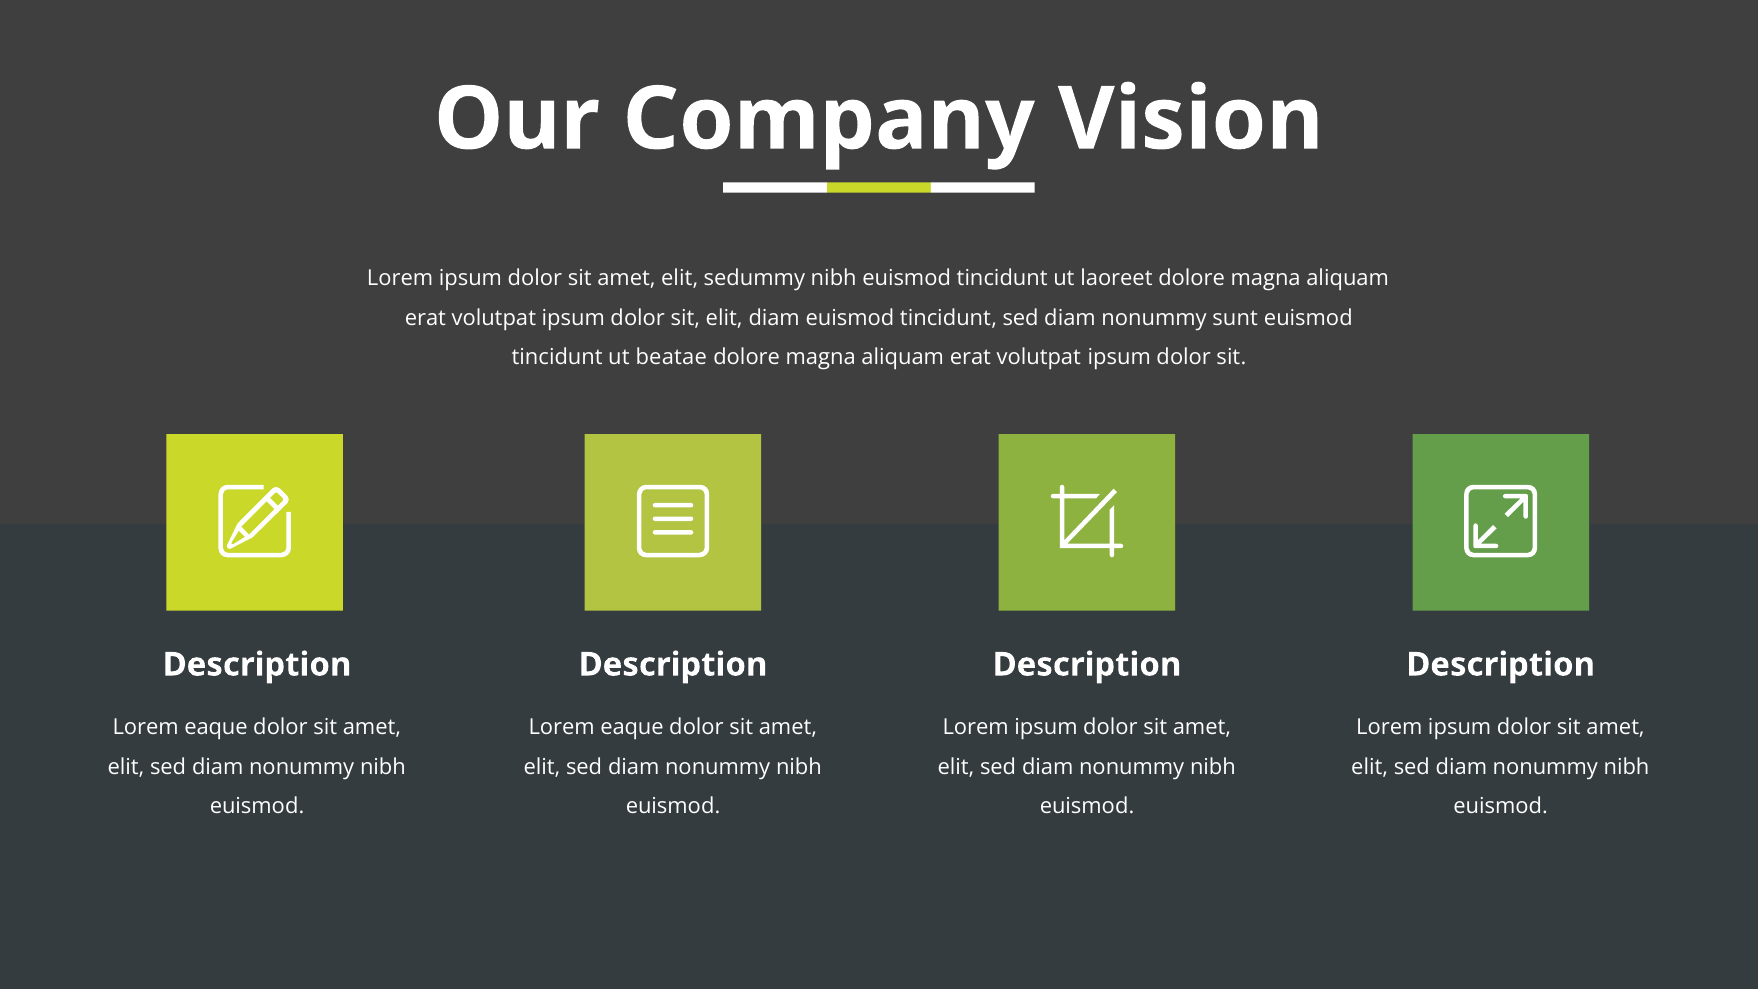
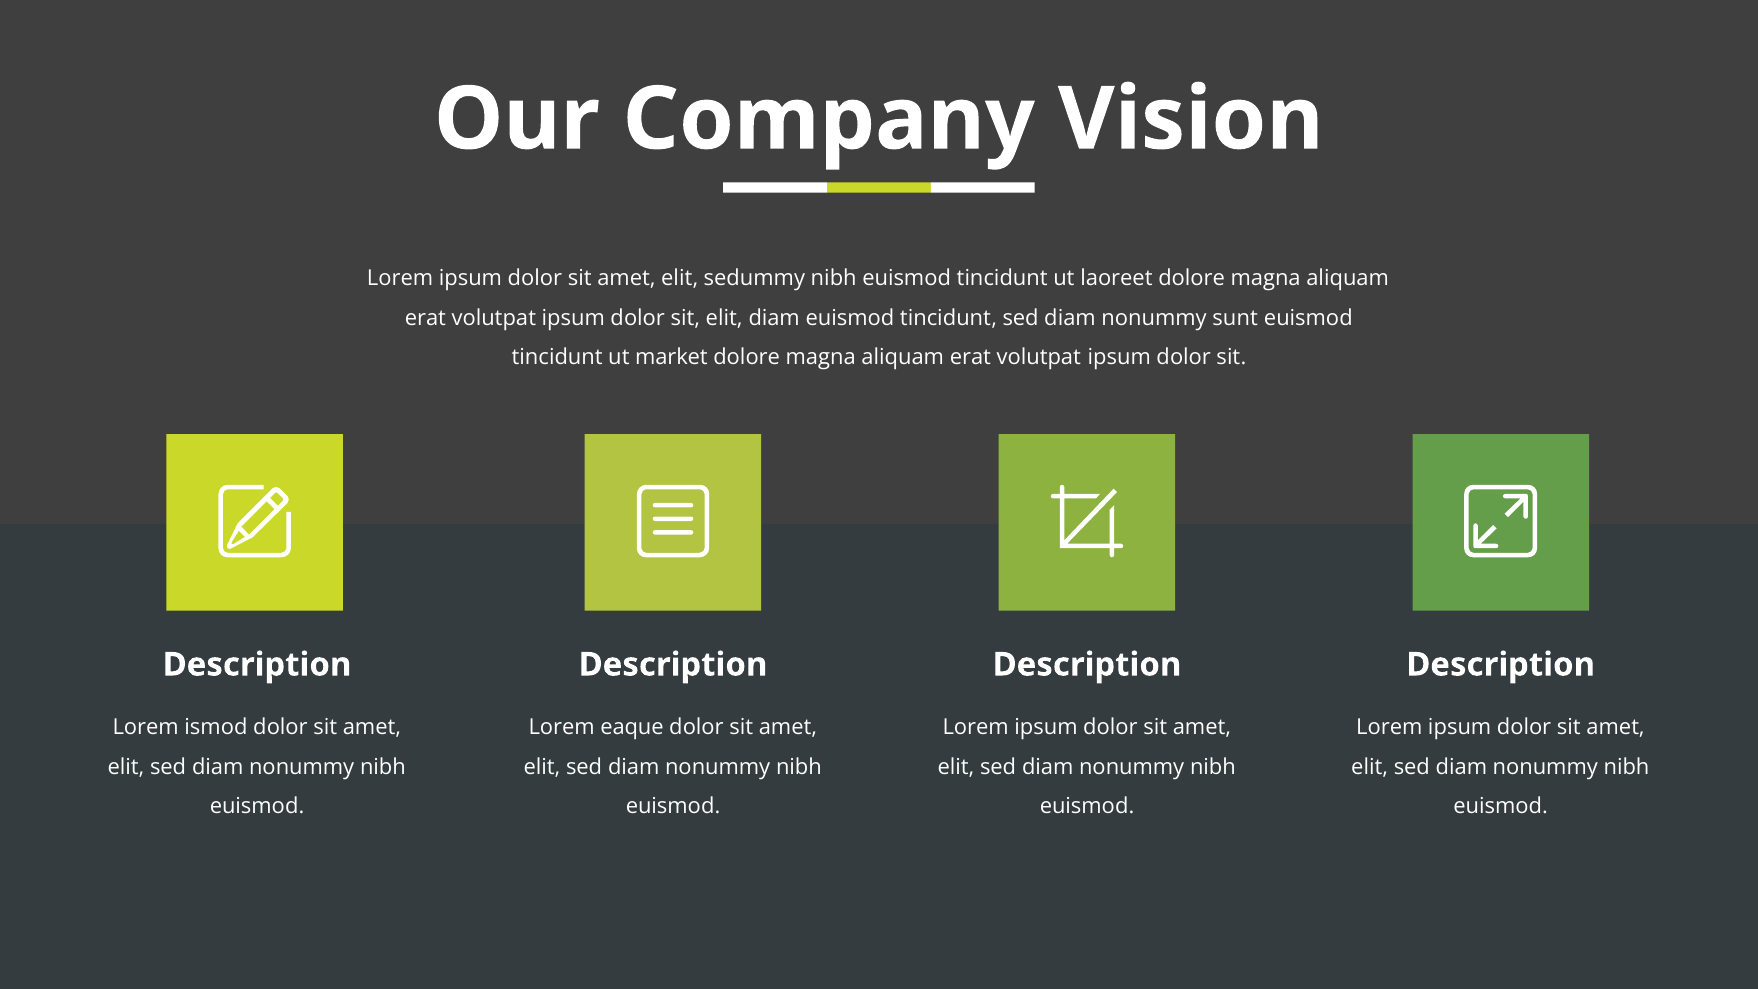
beatae: beatae -> market
eaque at (216, 727): eaque -> ismod
